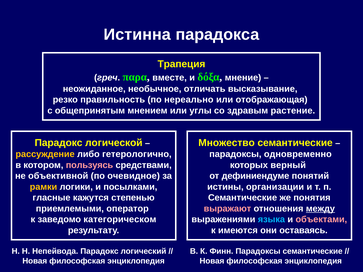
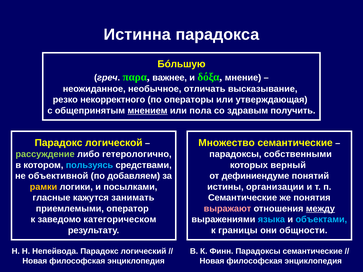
Трапеция: Трапеция -> Бóльшую
вместе: вместе -> важнее
правильность: правильность -> некорректного
нереально: нереально -> операторы
отображающая: отображающая -> утверждающая
мнением underline: none -> present
углы: углы -> пола
растение: растение -> получить
рассуждение colour: yellow -> light green
одновременно: одновременно -> собственными
пользуясь colour: pink -> light blue
очевидное: очевидное -> добавляем
степенью: степенью -> занимать
объектами colour: pink -> light blue
имеются: имеются -> границы
оставаясь: оставаясь -> общности
